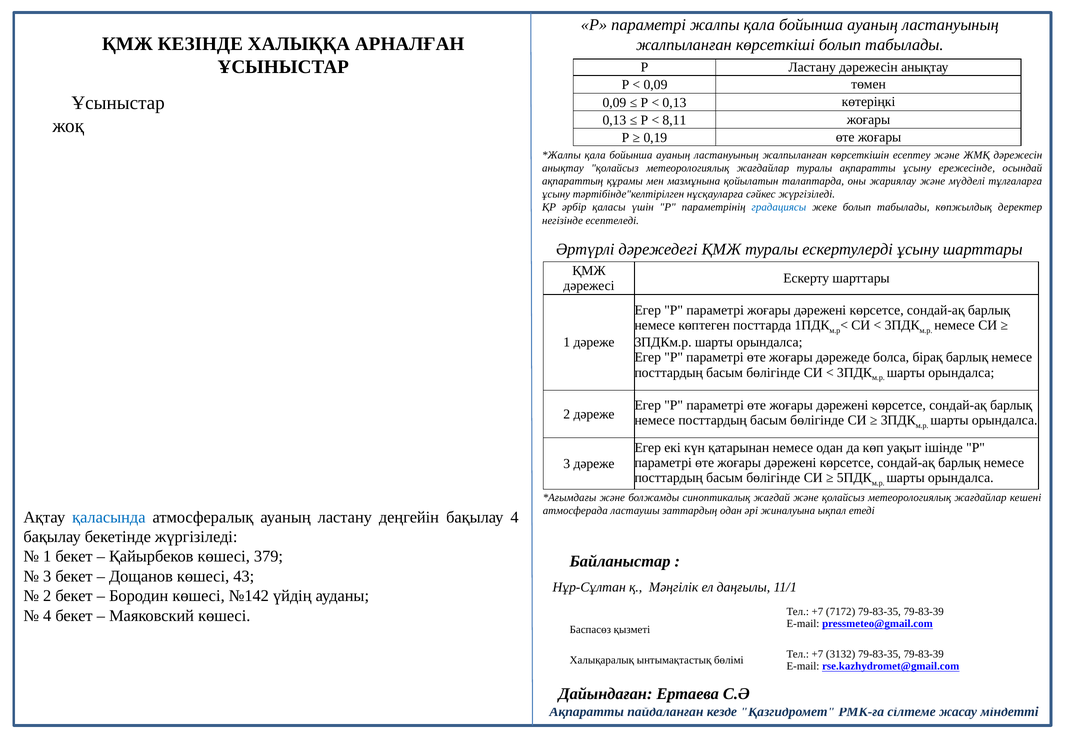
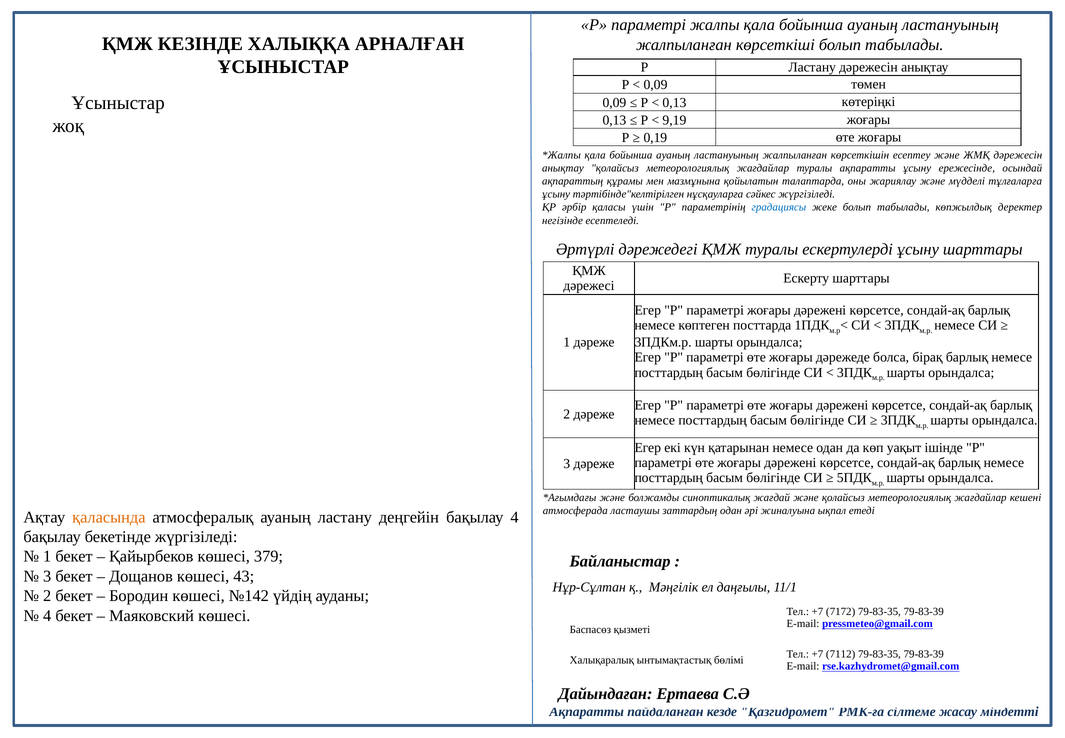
8,11: 8,11 -> 9,19
қаласында colour: blue -> orange
3132: 3132 -> 7112
